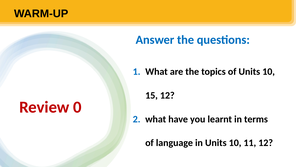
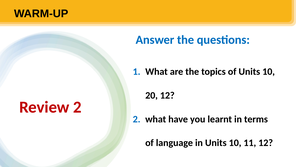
15: 15 -> 20
Review 0: 0 -> 2
